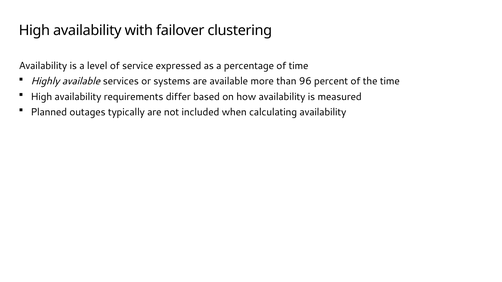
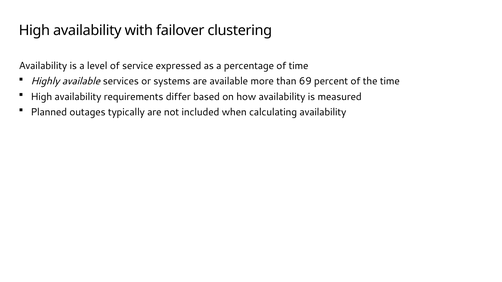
96: 96 -> 69
